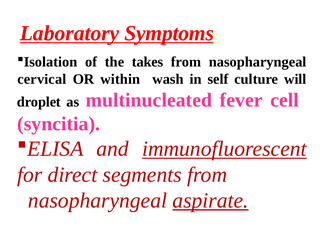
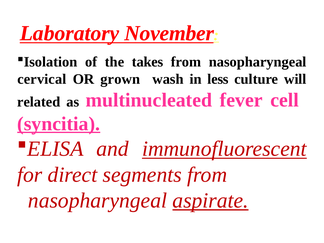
Symptoms: Symptoms -> November
within: within -> grown
self: self -> less
droplet: droplet -> related
syncitia underline: none -> present
